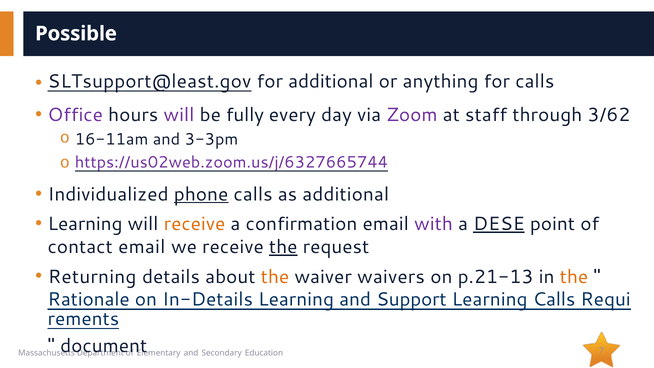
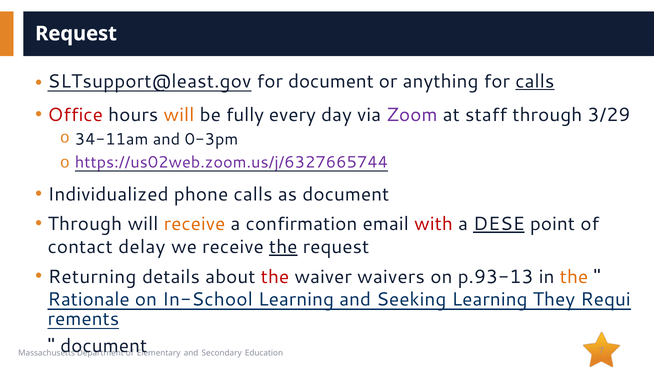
Possible at (76, 34): Possible -> Request
for additional: additional -> document
calls at (535, 81) underline: none -> present
Office colour: purple -> red
will at (179, 115) colour: purple -> orange
3/62: 3/62 -> 3/29
16-11am: 16-11am -> 34-11am
3-3pm: 3-3pm -> 0-3pm
phone underline: present -> none
as additional: additional -> document
Learning at (85, 224): Learning -> Through
with colour: purple -> red
contact email: email -> delay
the at (275, 277) colour: orange -> red
p.21-13: p.21-13 -> p.93-13
In-Details: In-Details -> In-School
Support: Support -> Seeking
Learning Calls: Calls -> They
